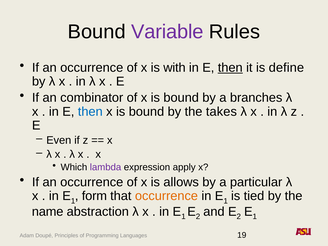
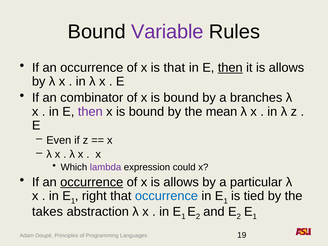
is with: with -> that
it is define: define -> allows
then at (90, 112) colour: blue -> purple
takes: takes -> mean
apply: apply -> could
occurrence at (92, 182) underline: none -> present
form: form -> right
occurrence at (166, 196) colour: orange -> blue
name: name -> takes
